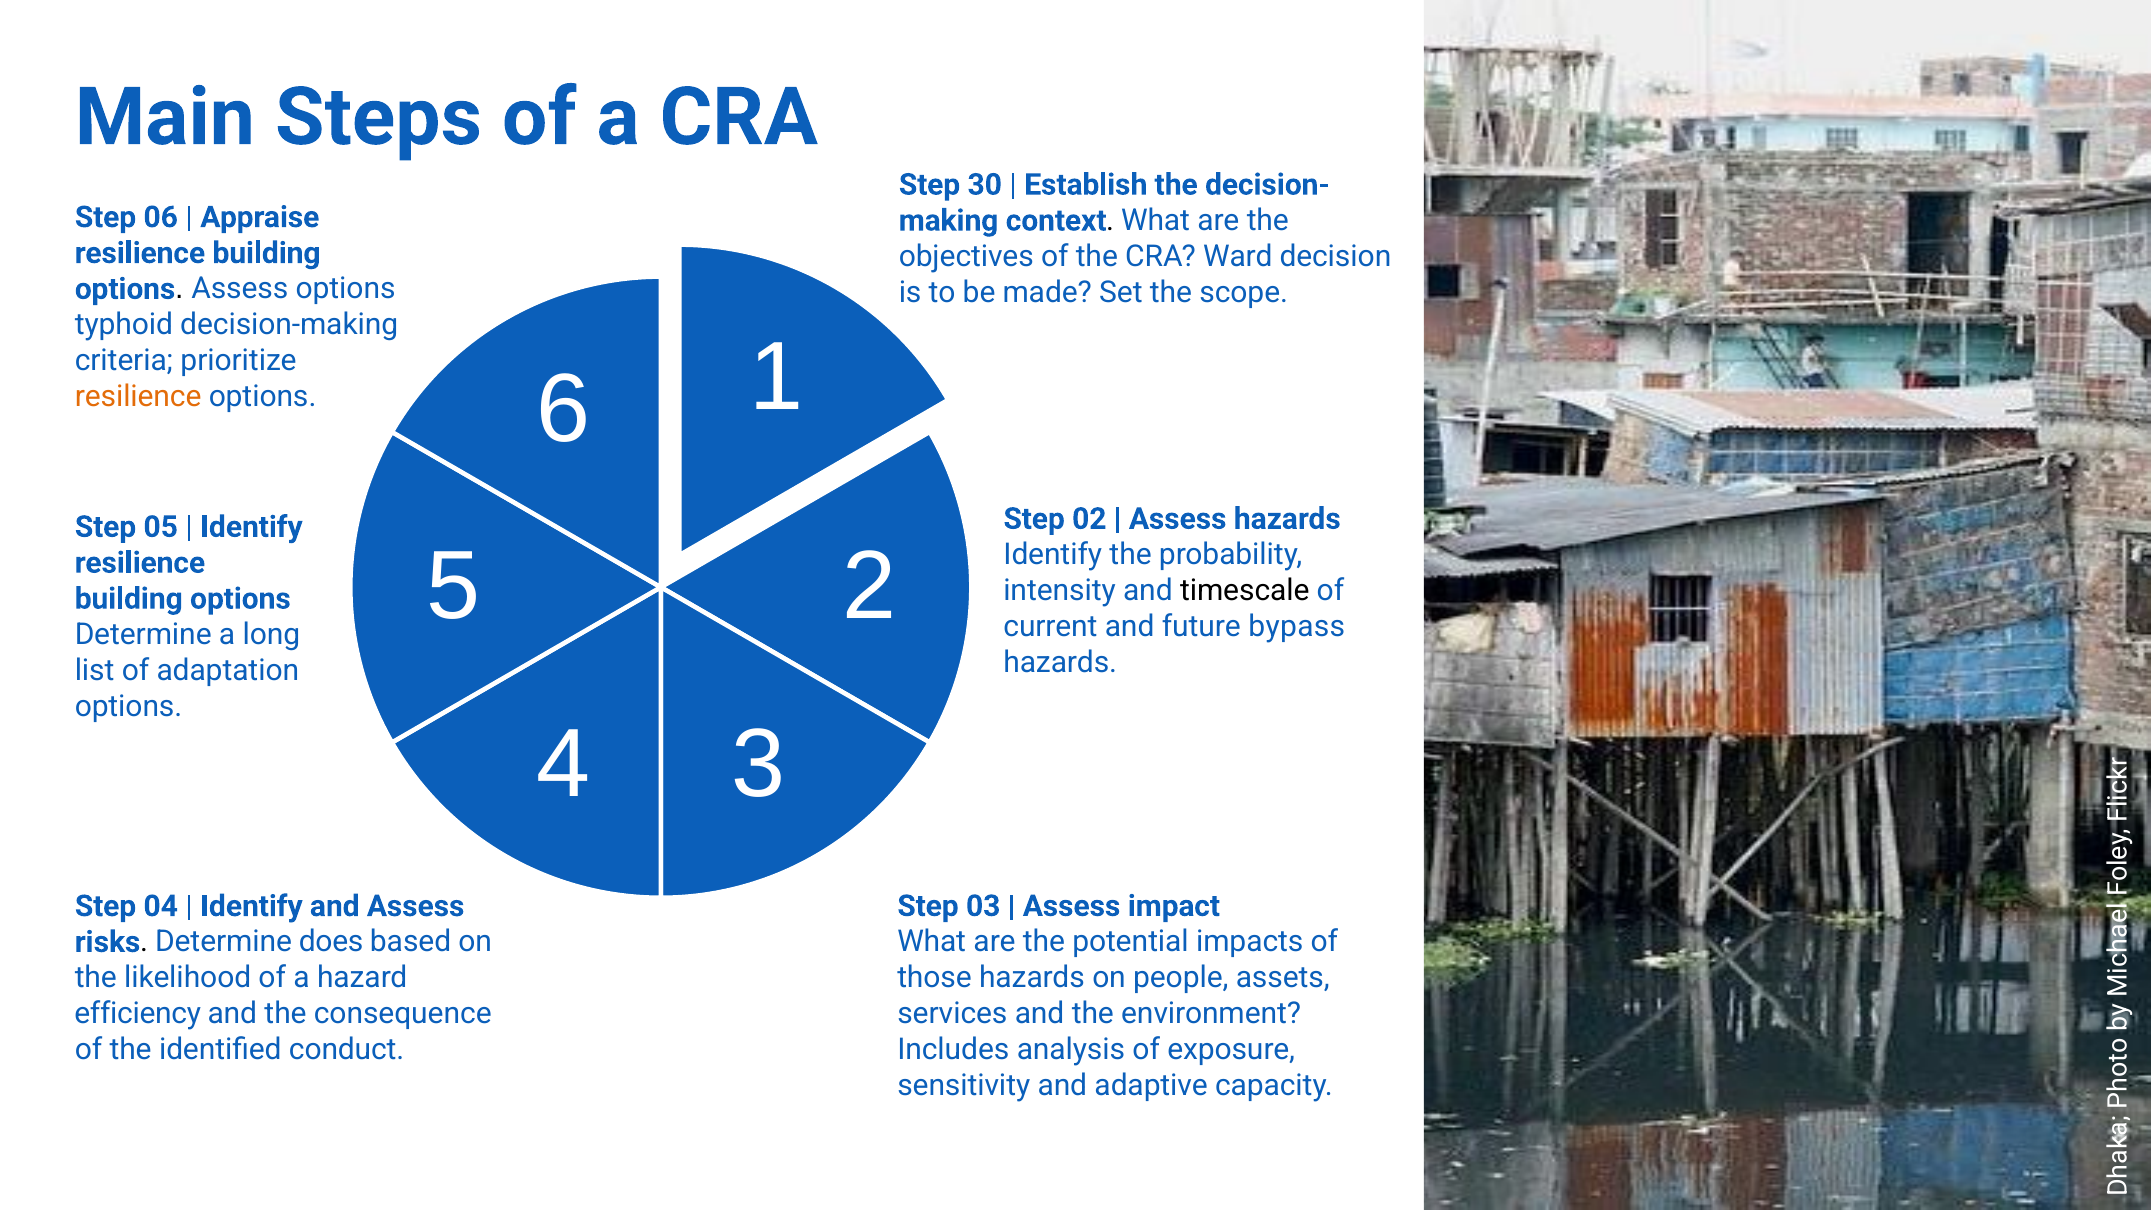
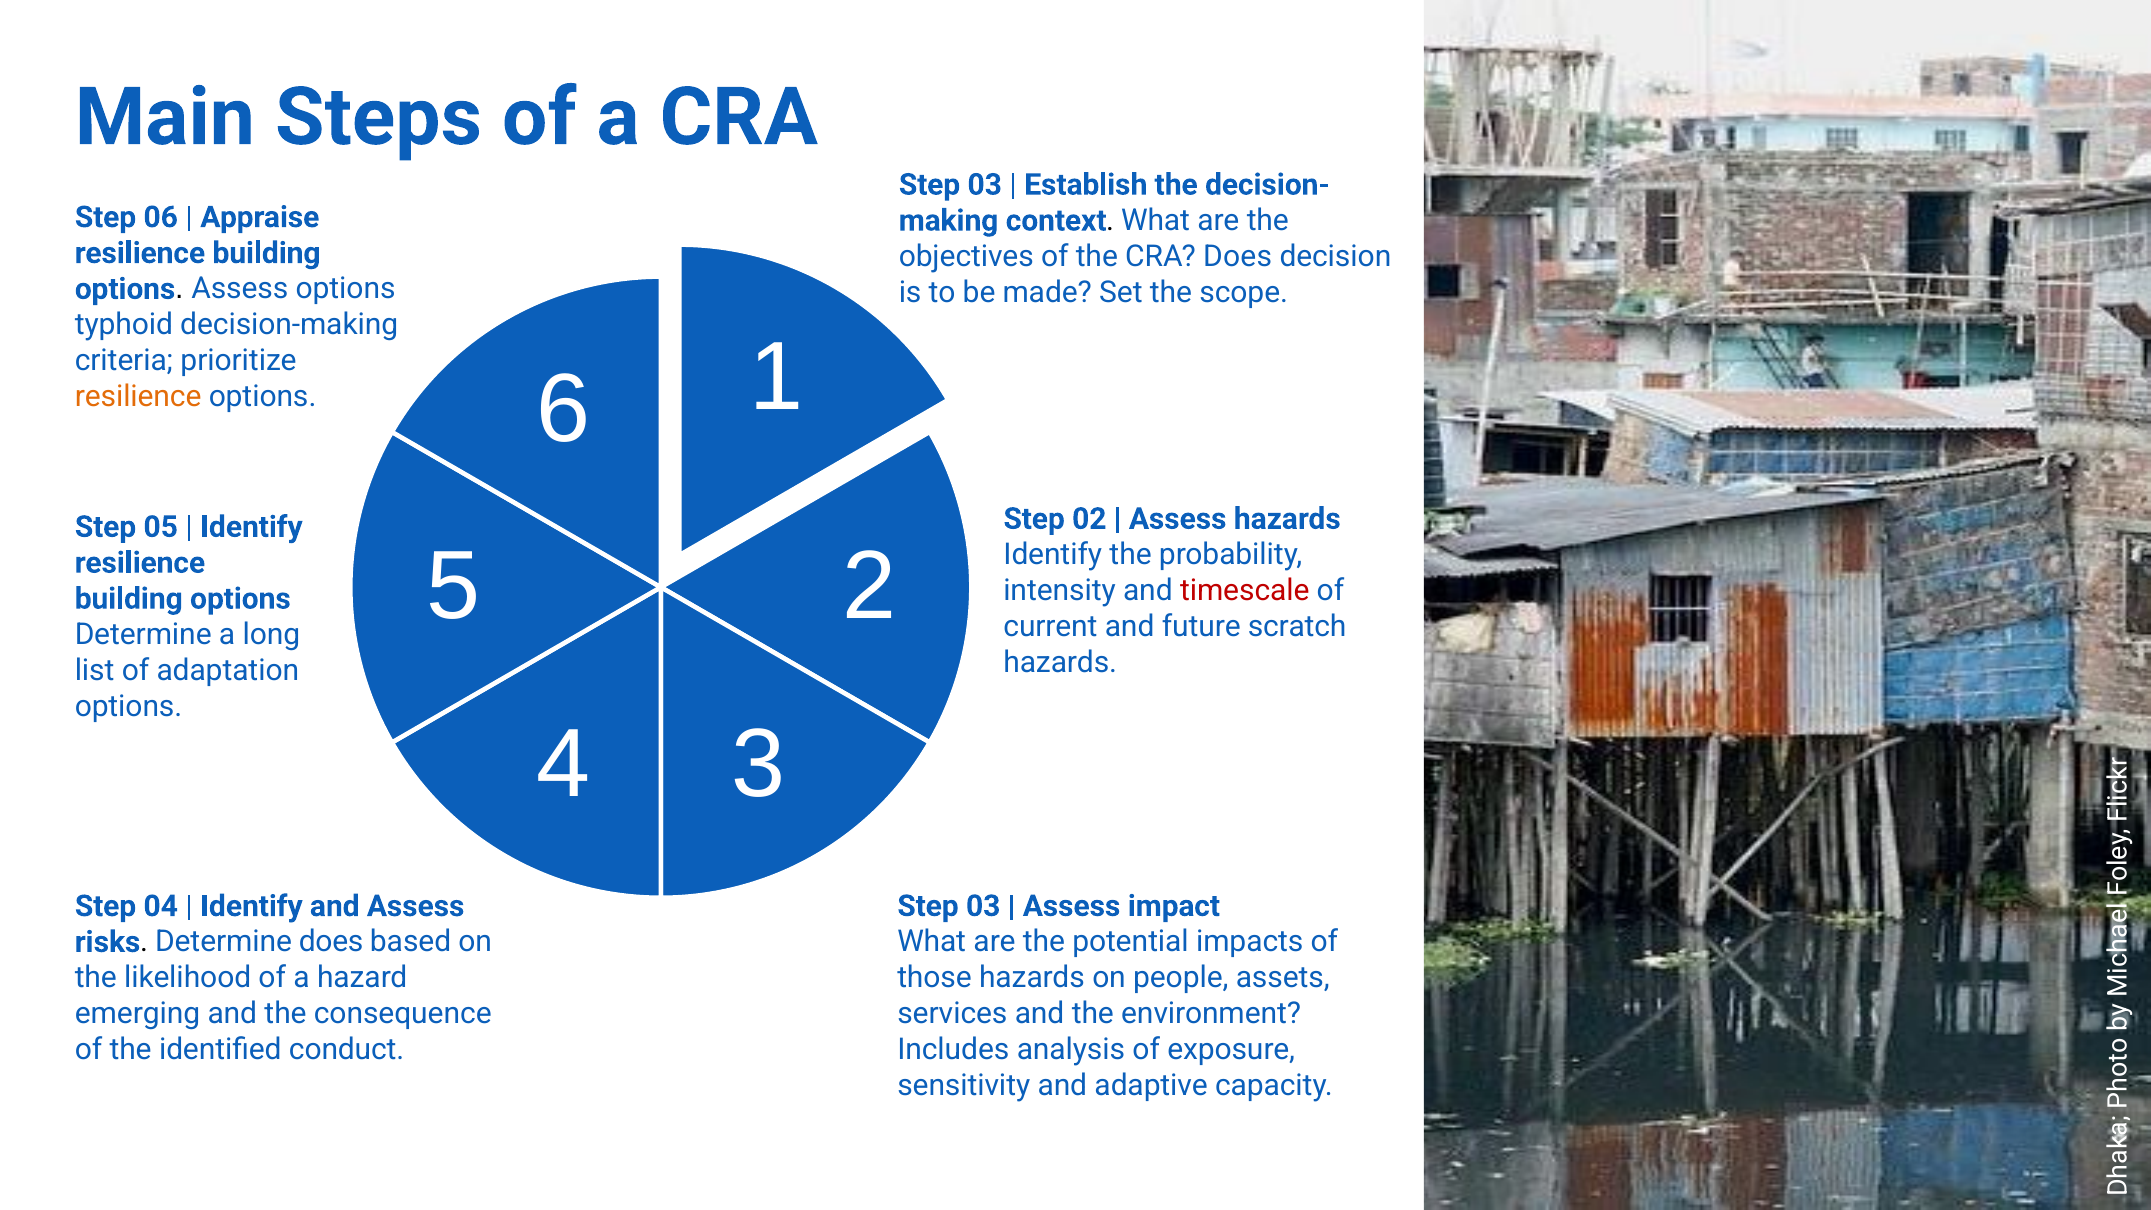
30 at (985, 185): 30 -> 03
CRA Ward: Ward -> Does
timescale colour: black -> red
bypass: bypass -> scratch
efficiency: efficiency -> emerging
